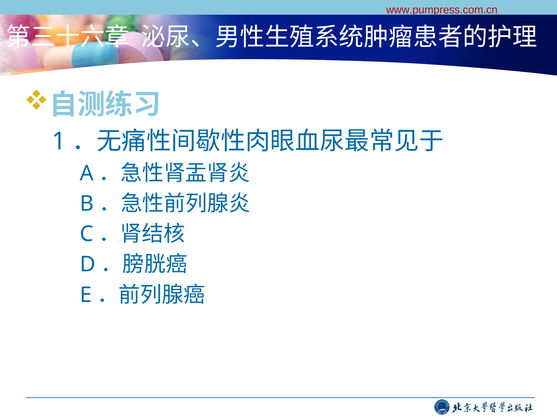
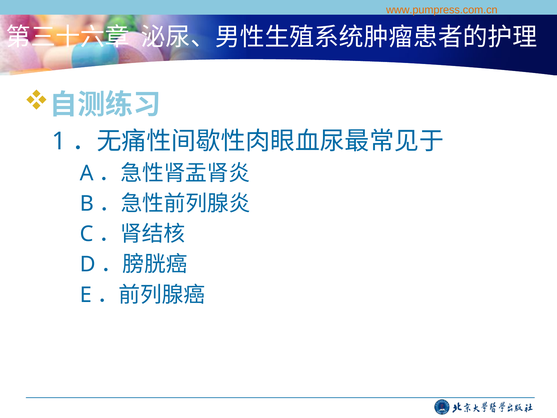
www.pumpress.com.cn colour: red -> orange
